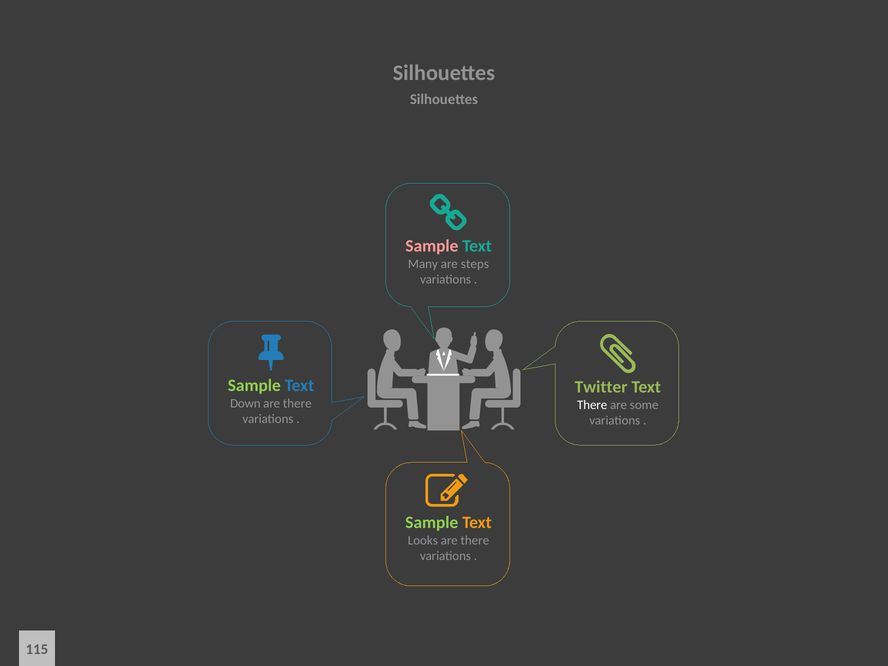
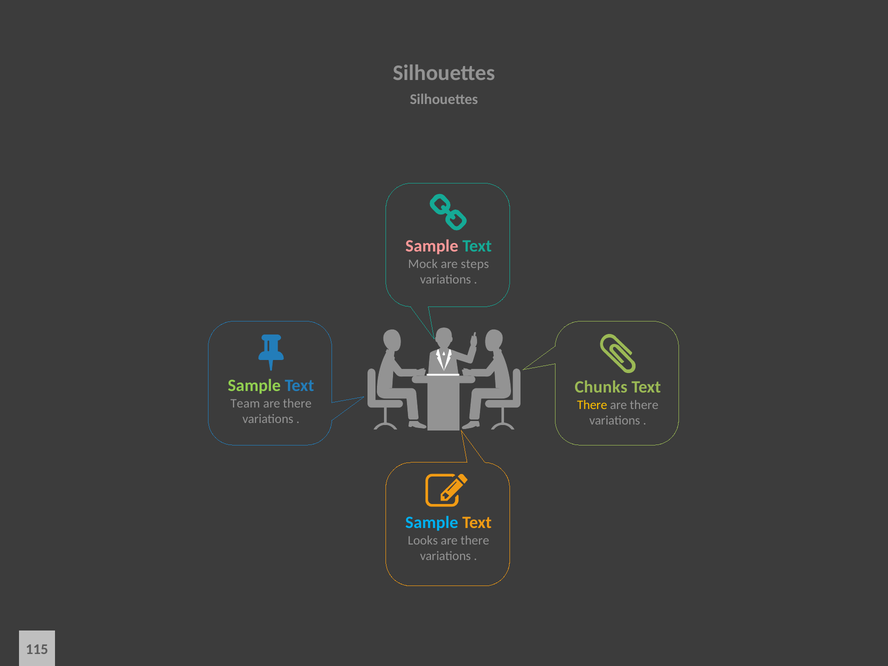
Many: Many -> Mock
Twitter: Twitter -> Chunks
Down: Down -> Team
There at (592, 405) colour: white -> yellow
some at (644, 405): some -> there
Sample at (432, 523) colour: light green -> light blue
